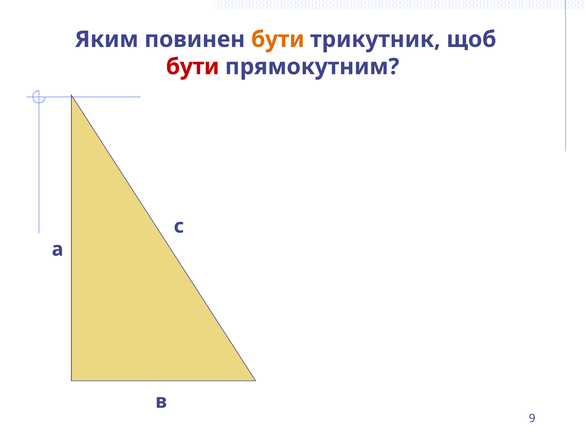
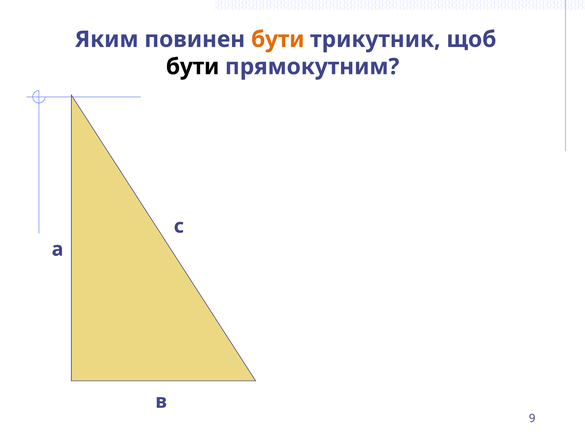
бути at (193, 67) colour: red -> black
